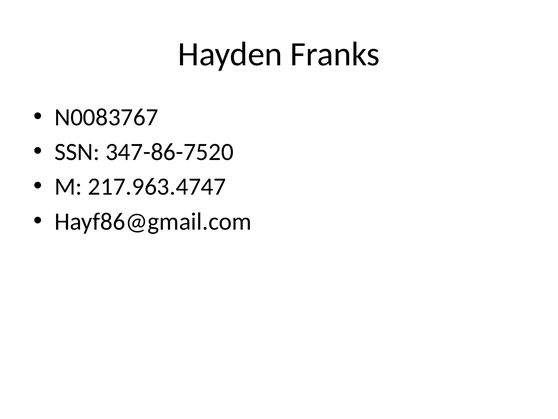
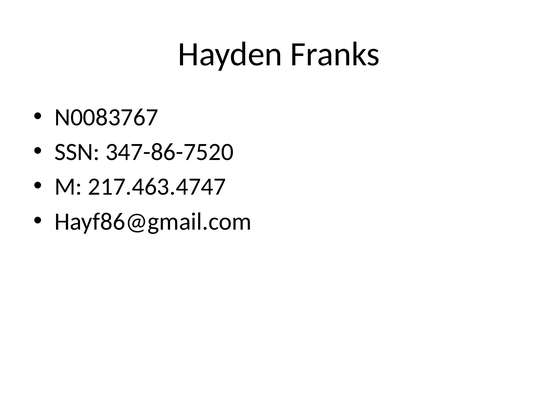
217.963.4747: 217.963.4747 -> 217.463.4747
